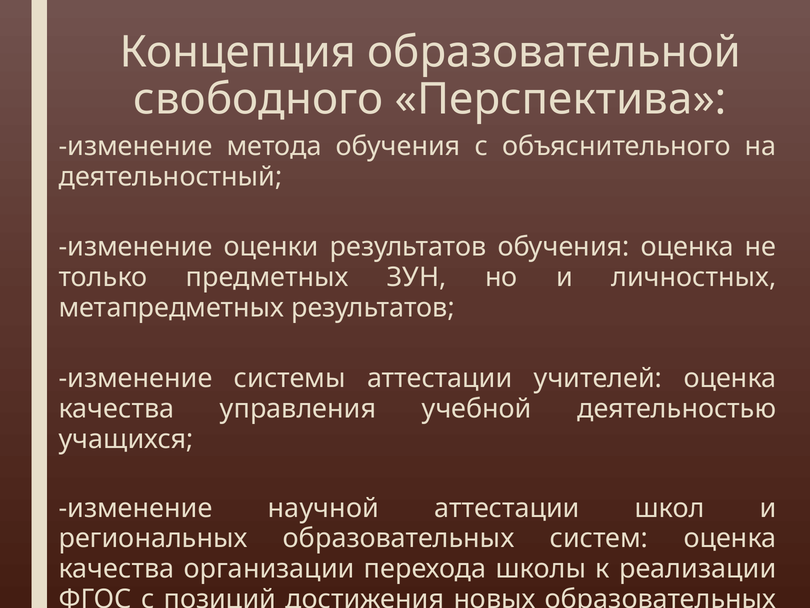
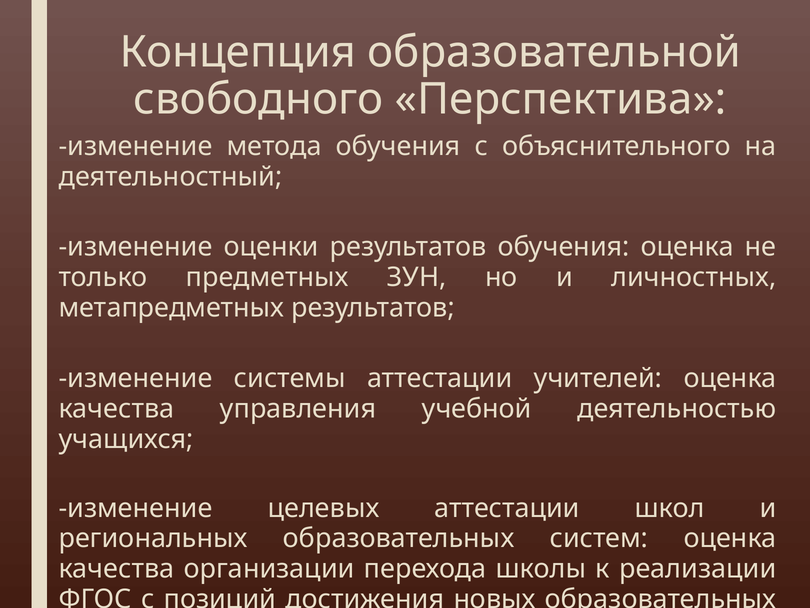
научной: научной -> целевых
